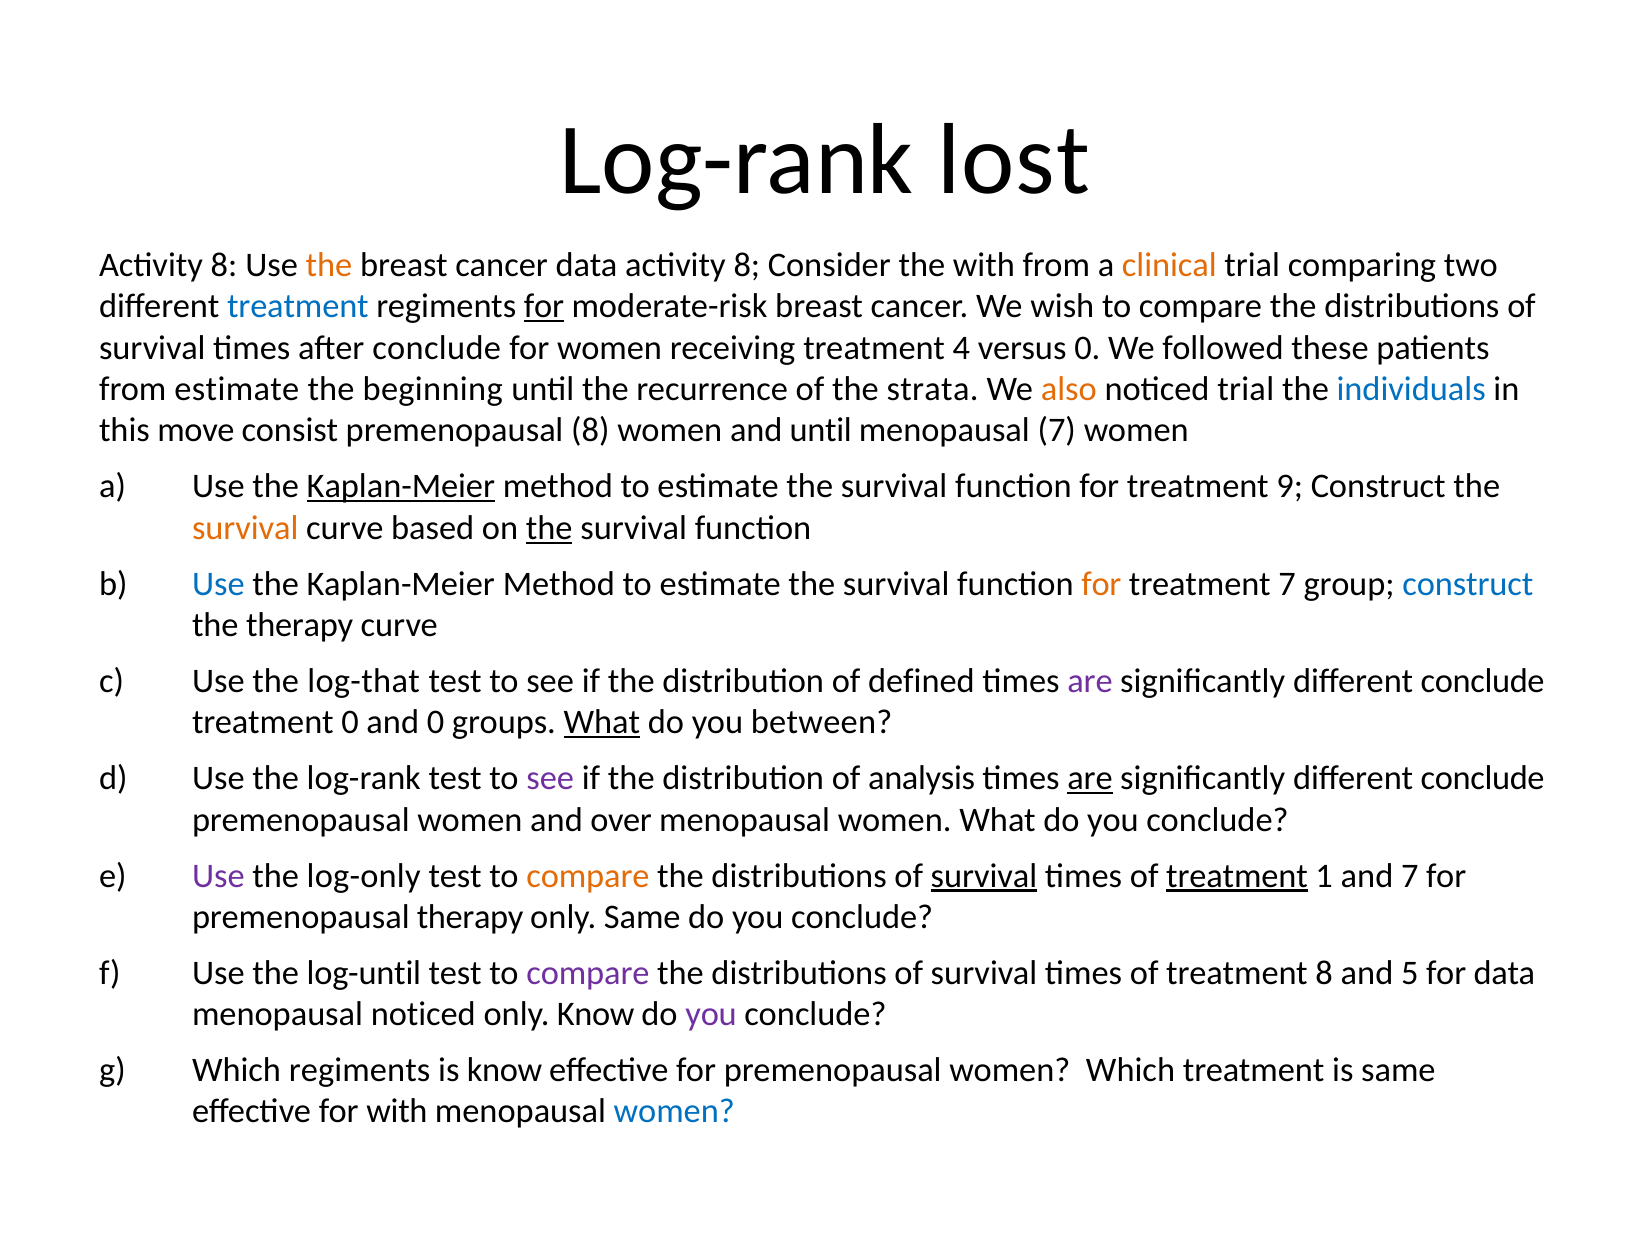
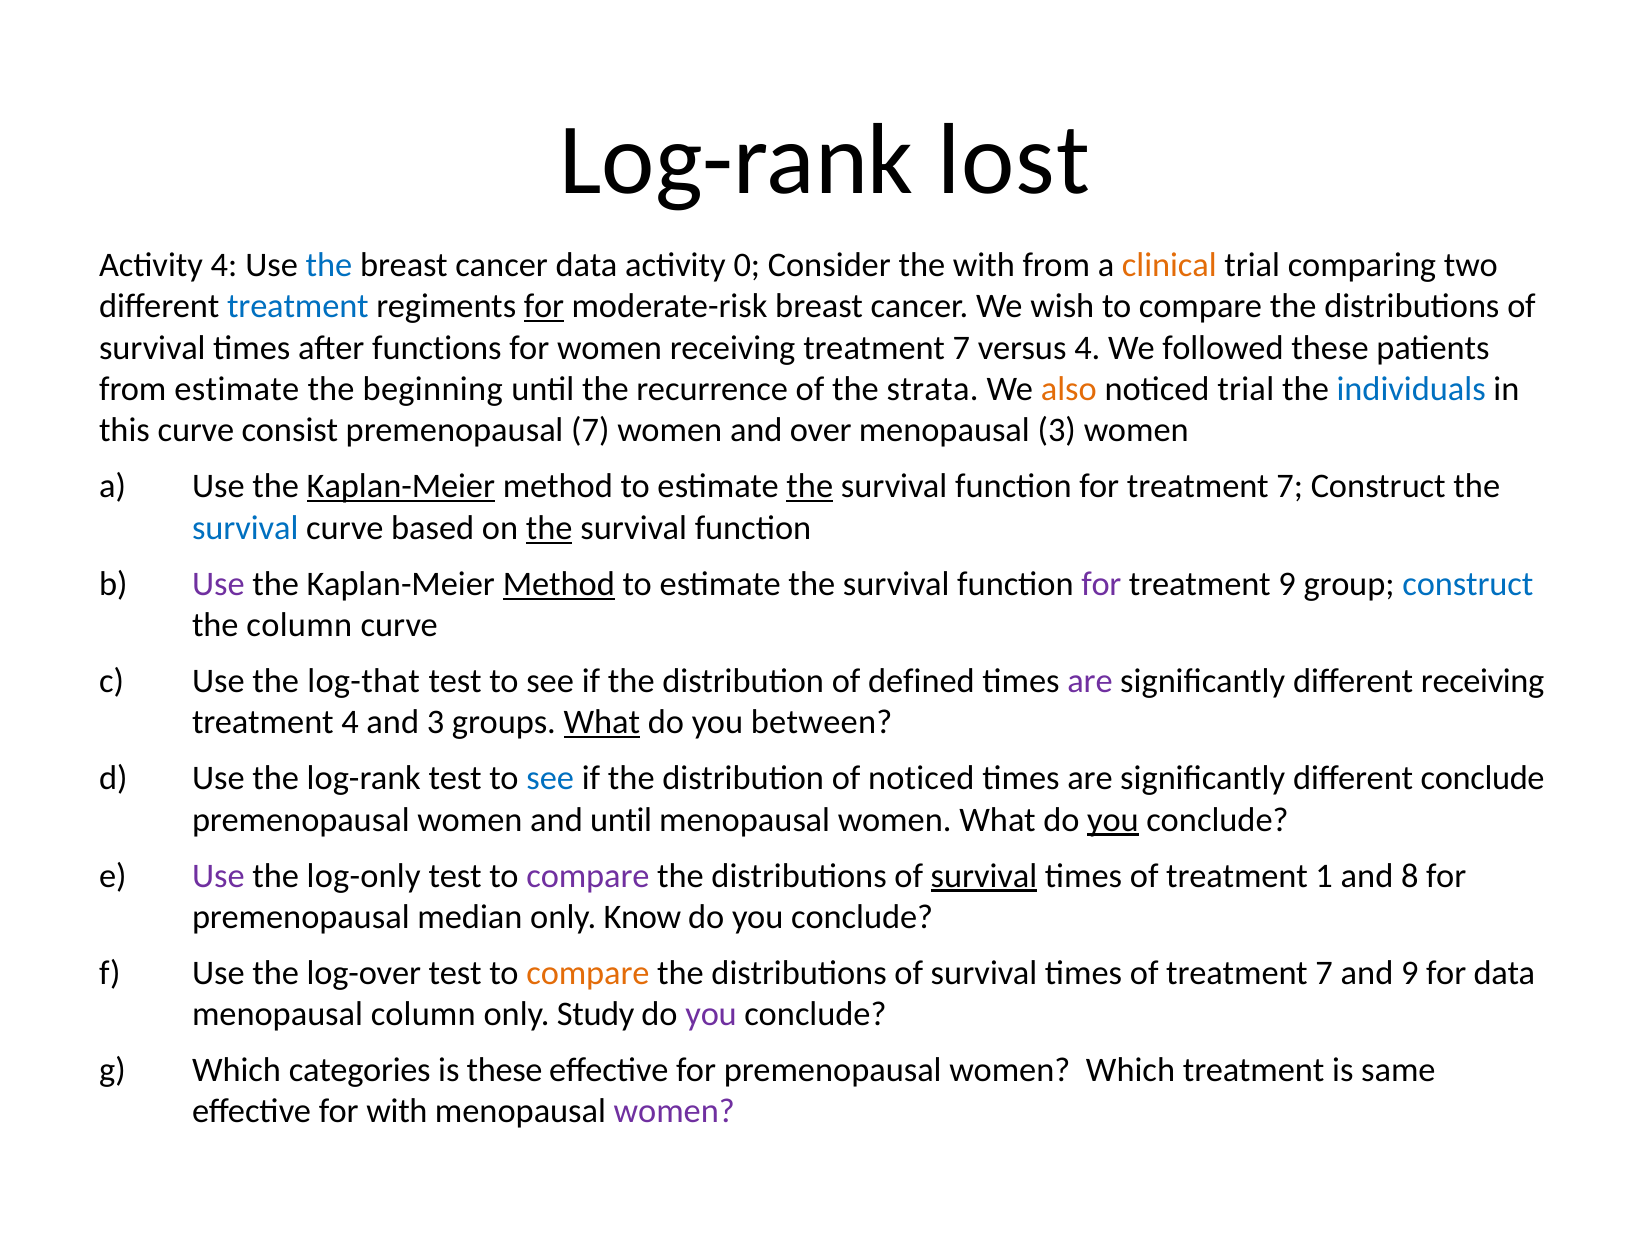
8 at (224, 265): 8 -> 4
the at (329, 265) colour: orange -> blue
data activity 8: 8 -> 0
after conclude: conclude -> functions
receiving treatment 4: 4 -> 7
versus 0: 0 -> 4
this move: move -> curve
premenopausal 8: 8 -> 7
and until: until -> over
menopausal 7: 7 -> 3
the at (810, 487) underline: none -> present
for treatment 9: 9 -> 7
survival at (245, 528) colour: orange -> blue
Use at (218, 584) colour: blue -> purple
Method at (559, 584) underline: none -> present
for at (1101, 584) colour: orange -> purple
treatment 7: 7 -> 9
the therapy: therapy -> column
conclude at (1483, 681): conclude -> receiving
treatment 0: 0 -> 4
and 0: 0 -> 3
see at (550, 778) colour: purple -> blue
of analysis: analysis -> noticed
are at (1090, 778) underline: present -> none
and over: over -> until
you at (1113, 820) underline: none -> present
compare at (588, 876) colour: orange -> purple
treatment at (1237, 876) underline: present -> none
and 7: 7 -> 8
premenopausal therapy: therapy -> median
only Same: Same -> Know
log-until: log-until -> log-over
compare at (588, 973) colour: purple -> orange
of treatment 8: 8 -> 7
and 5: 5 -> 9
menopausal noticed: noticed -> column
only Know: Know -> Study
Which regiments: regiments -> categories
is know: know -> these
women at (674, 1112) colour: blue -> purple
